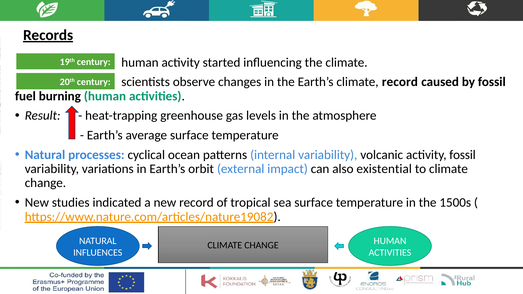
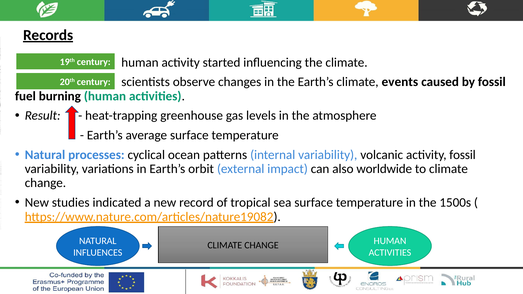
climate record: record -> events
existential: existential -> worldwide
